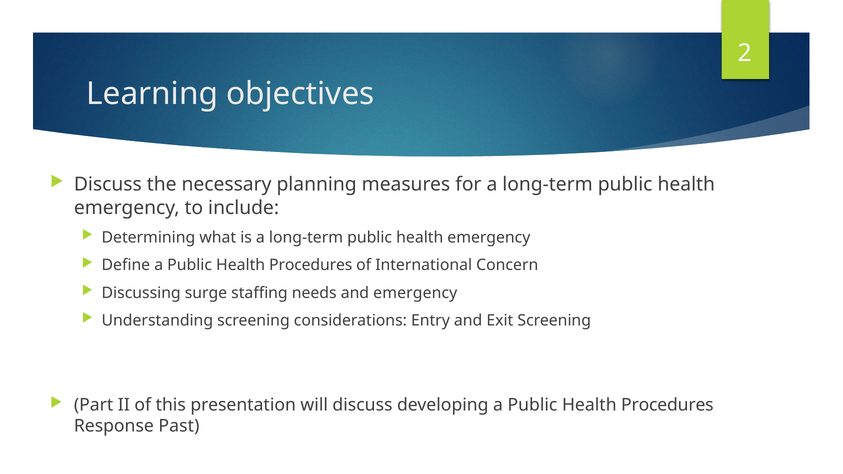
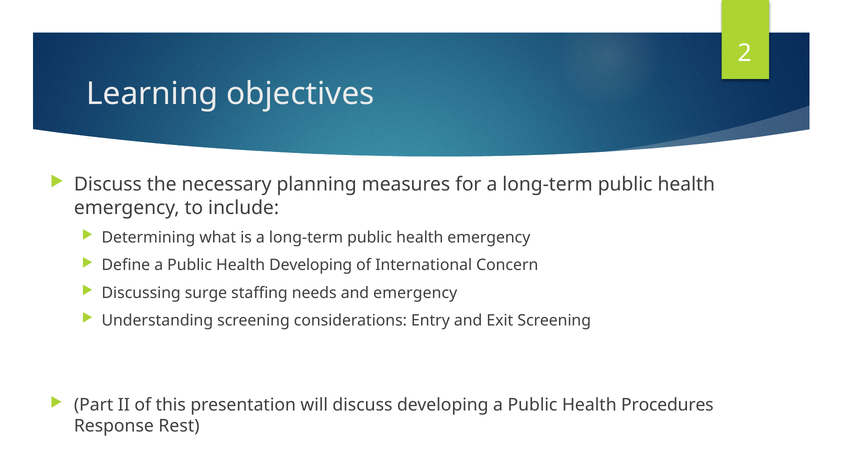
Procedures at (311, 265): Procedures -> Developing
Past: Past -> Rest
